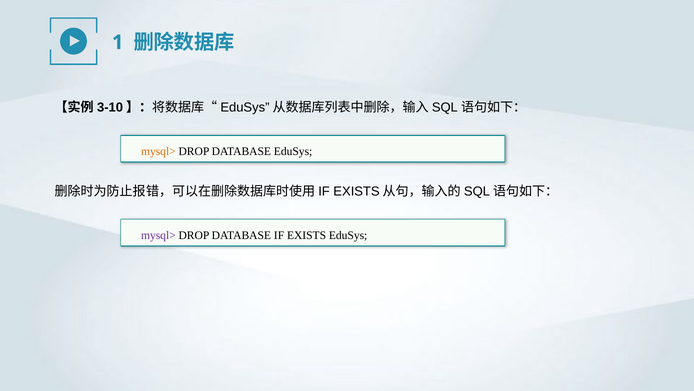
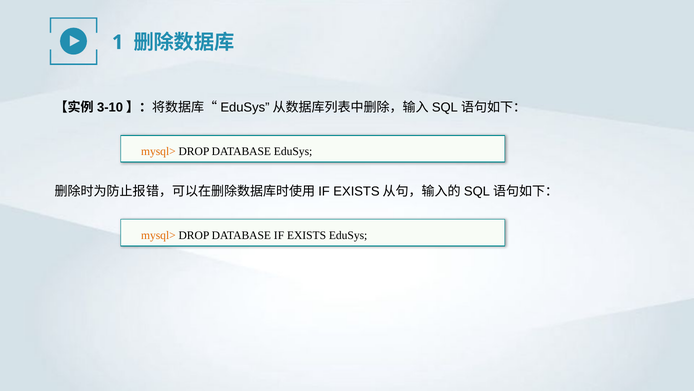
mysql> at (158, 235) colour: purple -> orange
